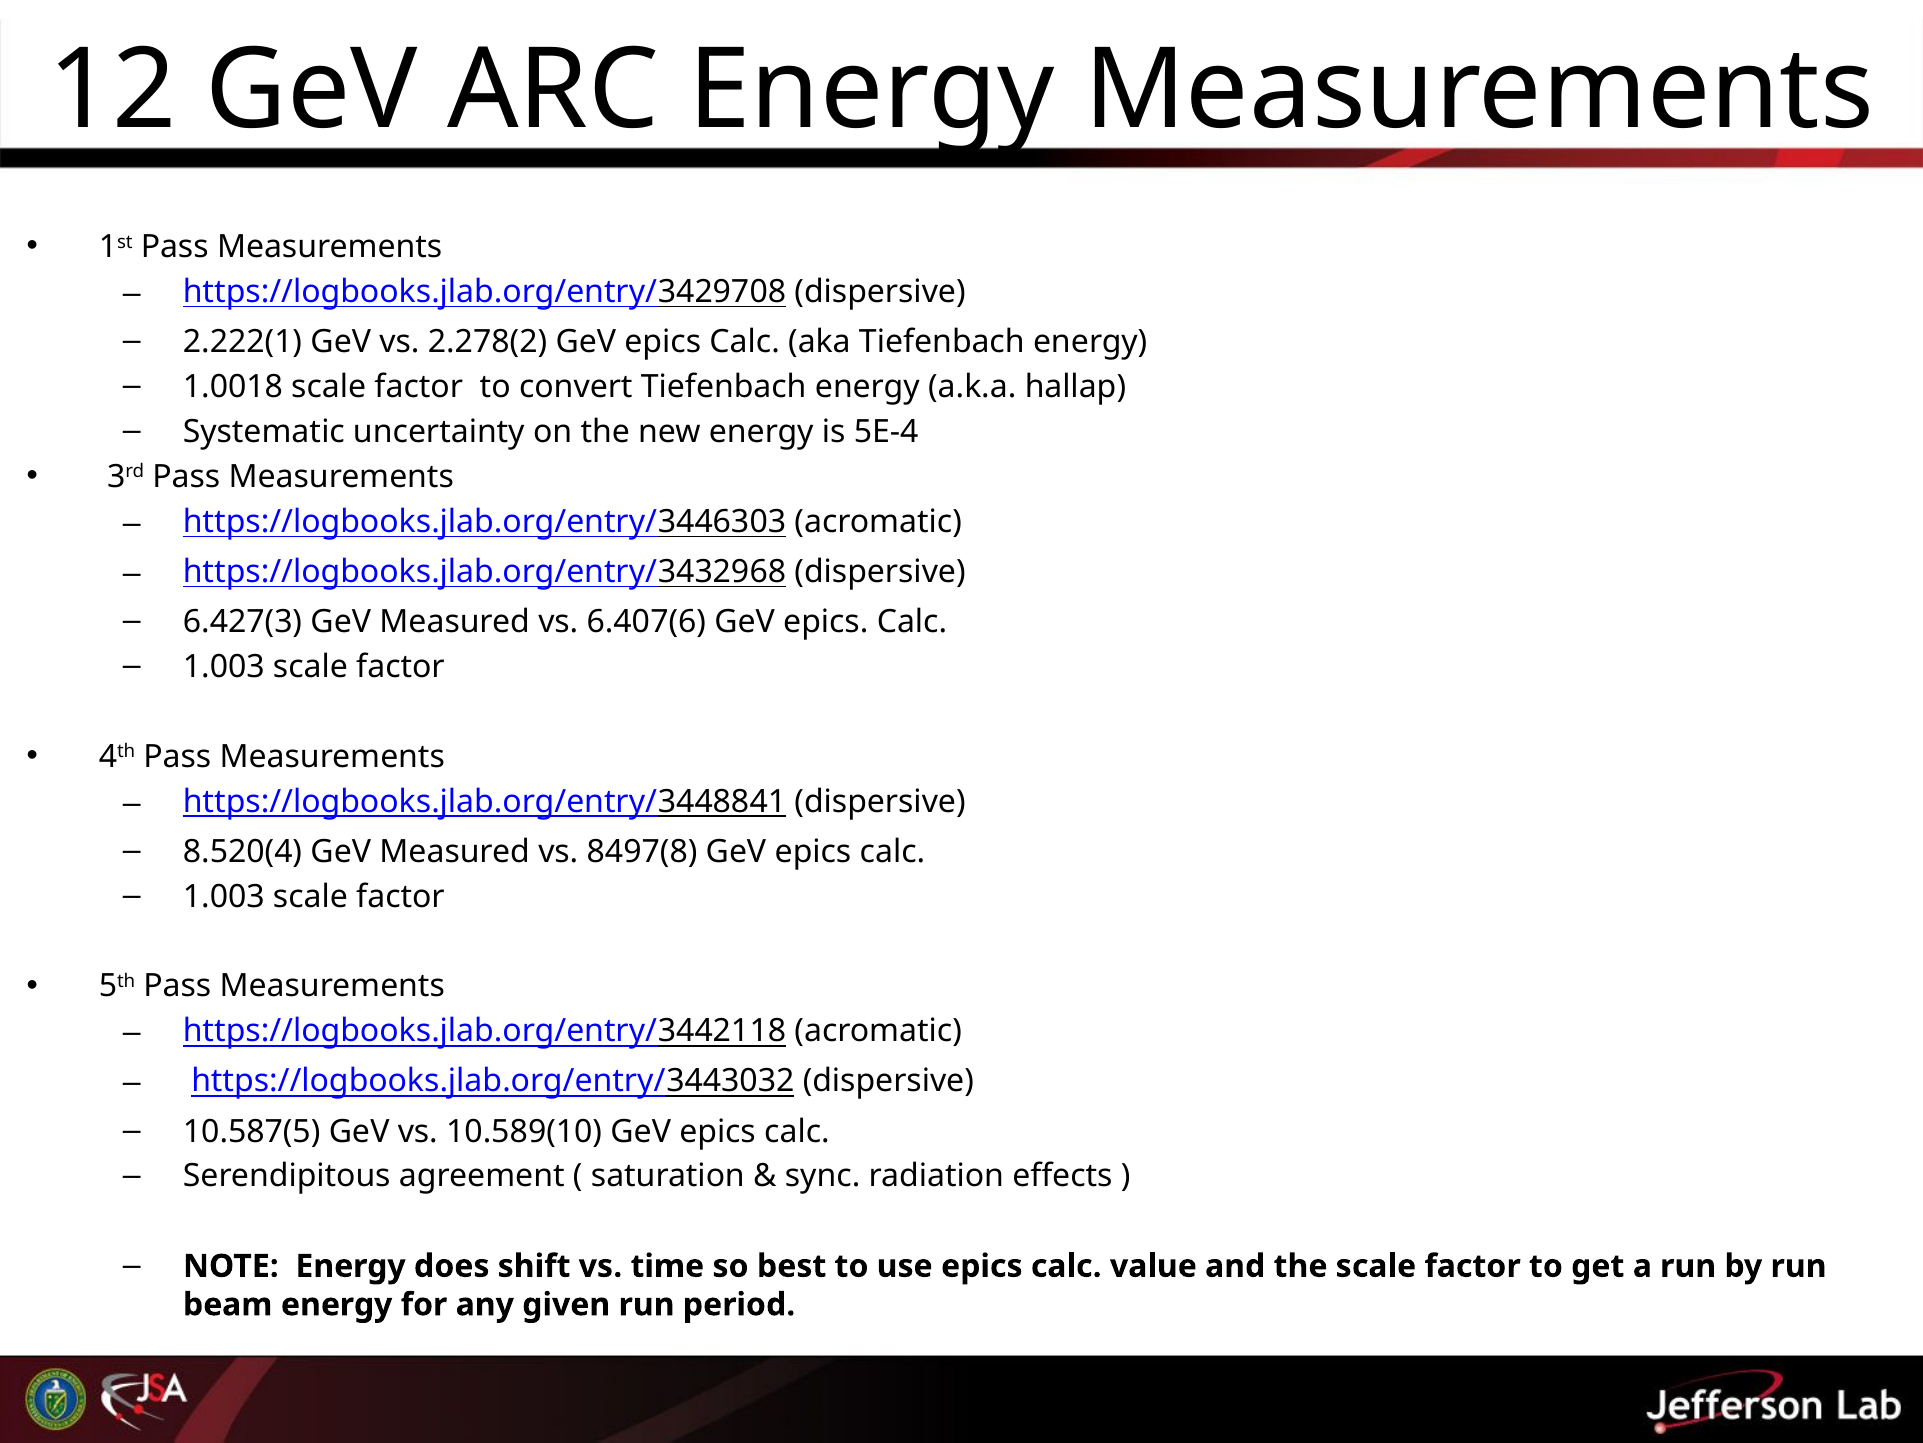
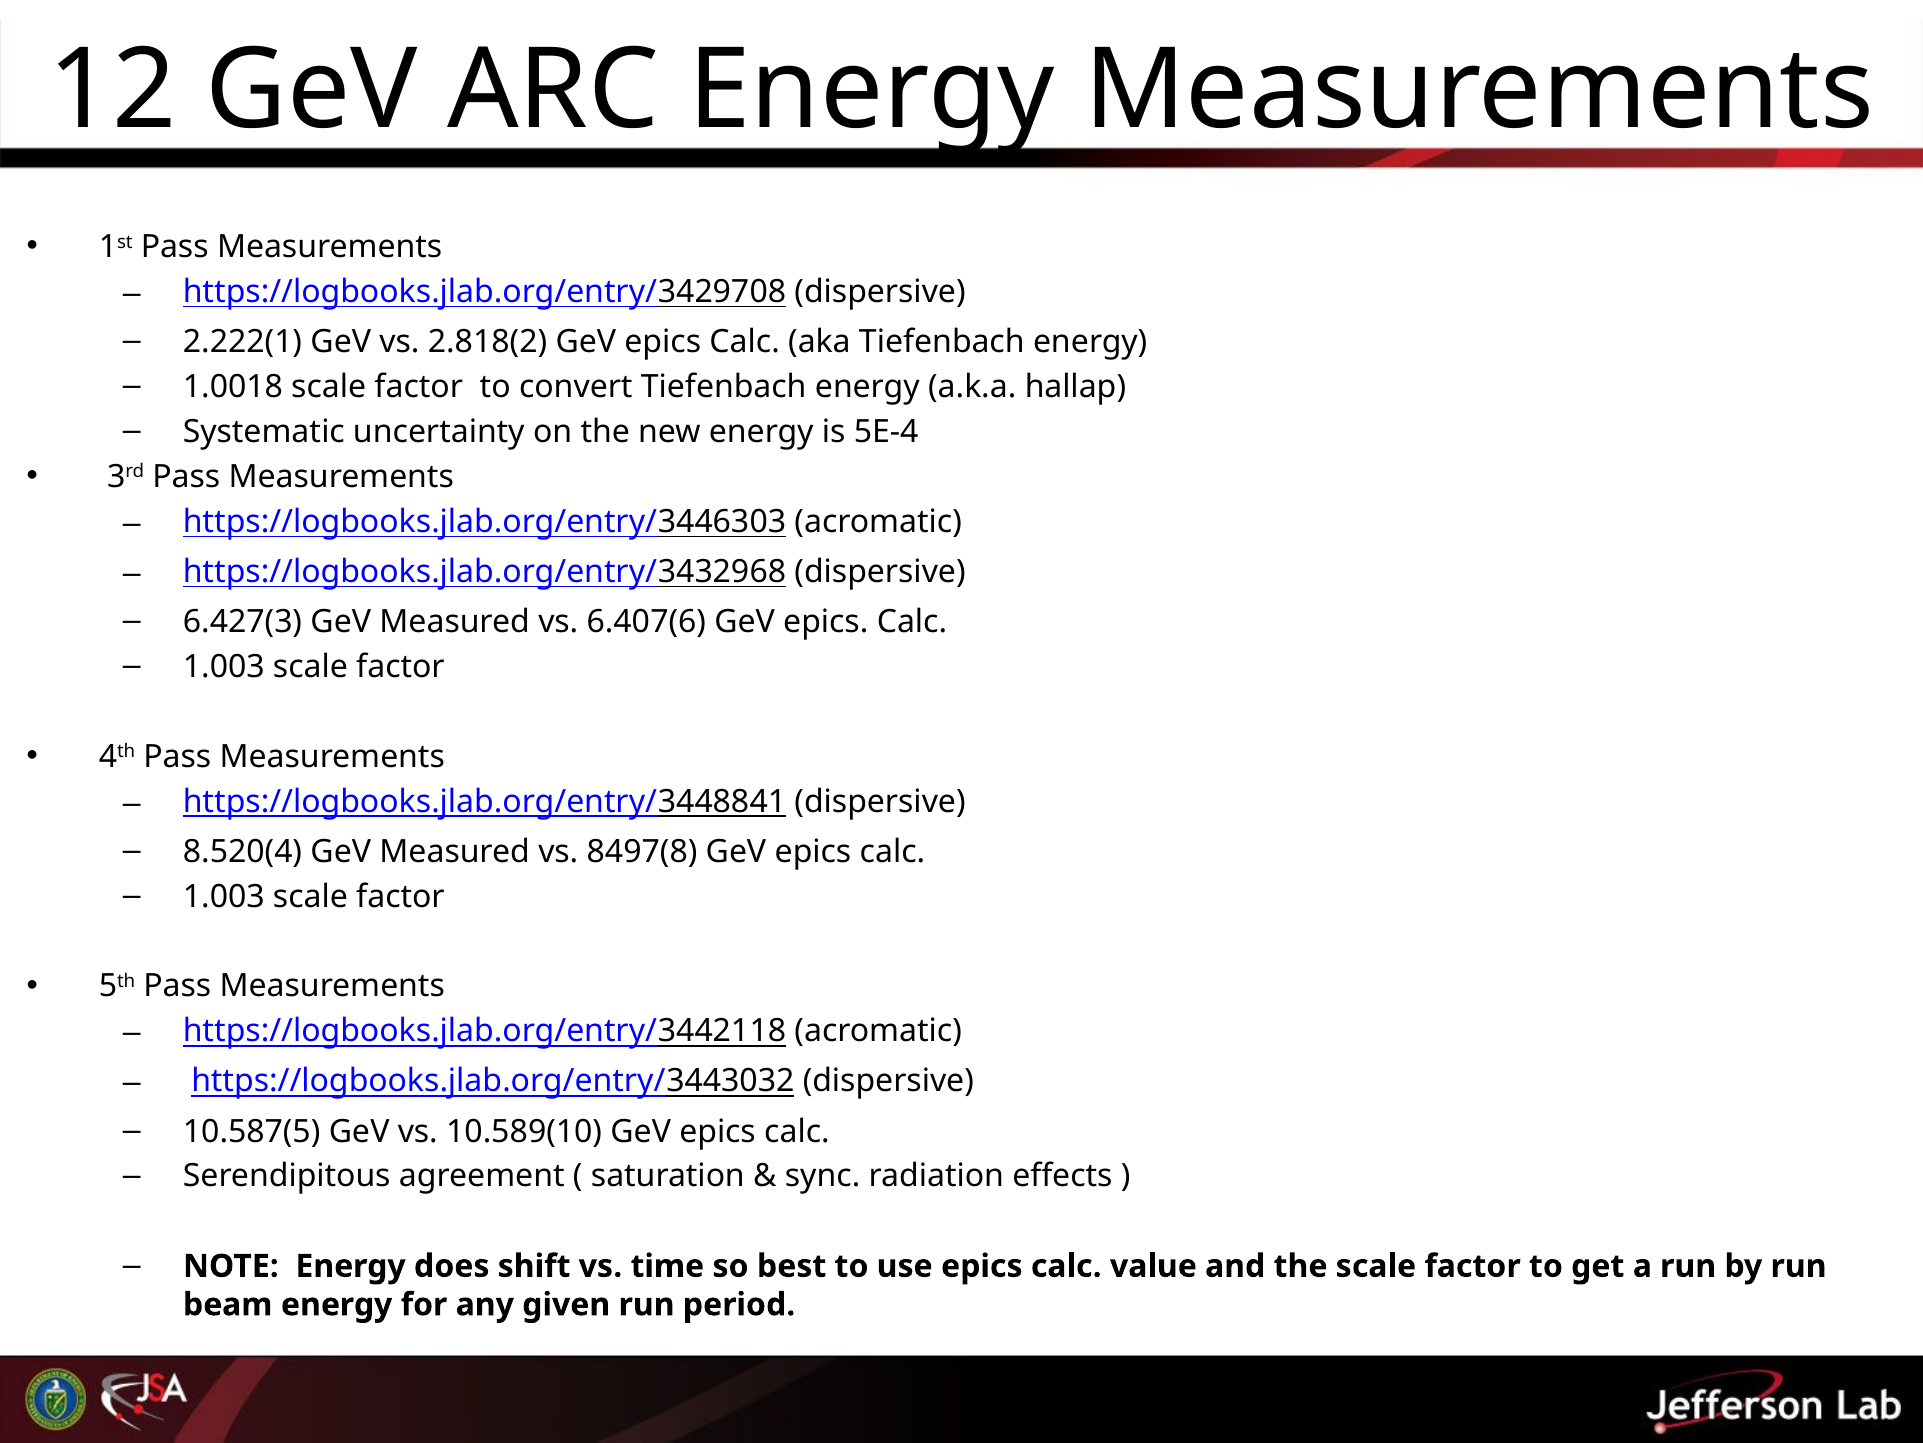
2.278(2: 2.278(2 -> 2.818(2
